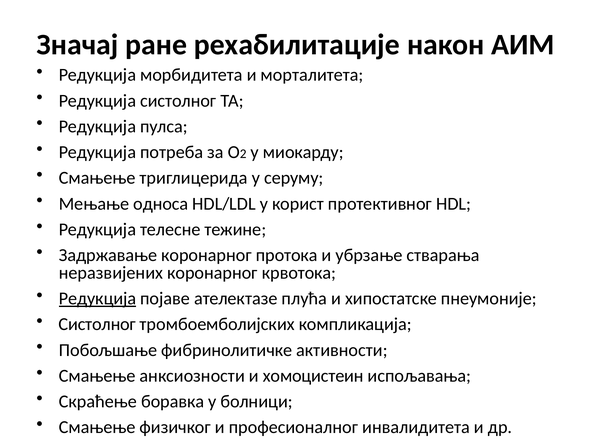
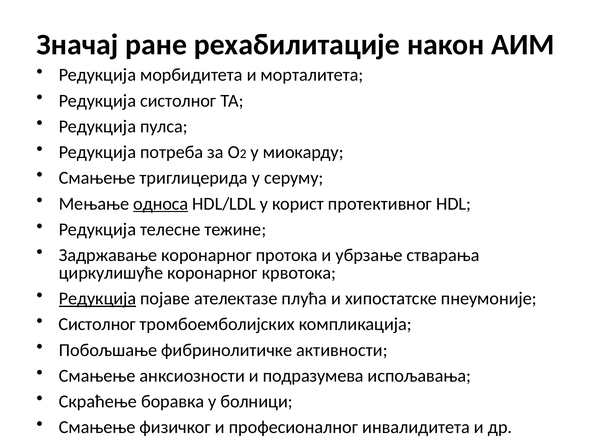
односа underline: none -> present
неразвијених: неразвијених -> циркулишуће
хомоцистеин: хомоцистеин -> подразумева
